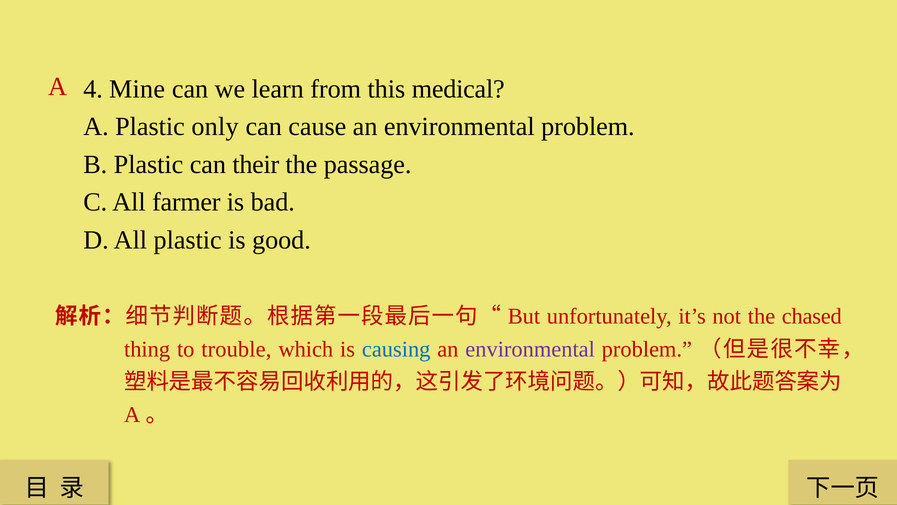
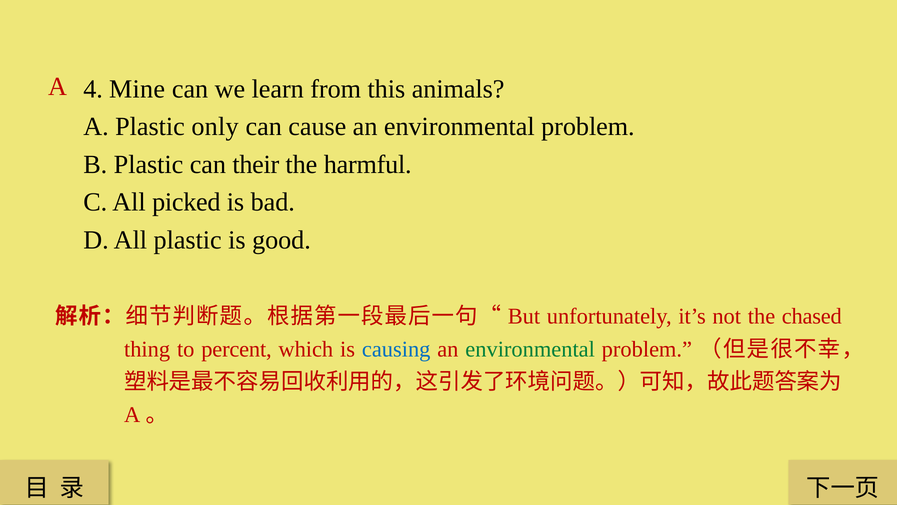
medical: medical -> animals
passage: passage -> harmful
farmer: farmer -> picked
trouble: trouble -> percent
environmental at (530, 349) colour: purple -> green
